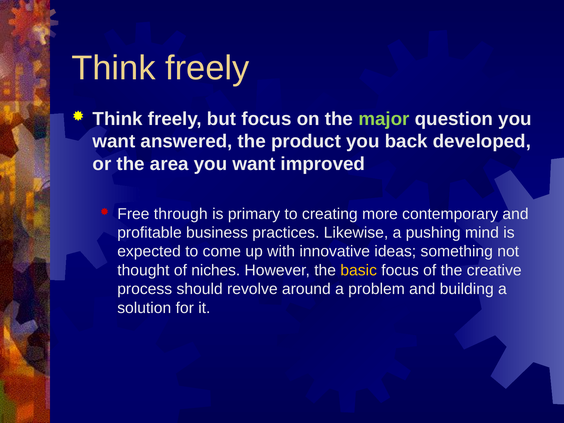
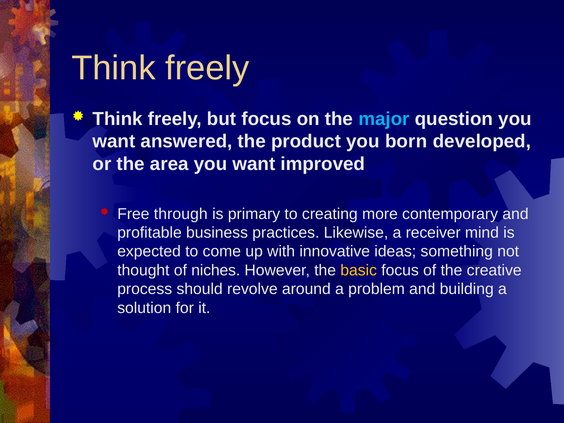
major colour: light green -> light blue
back: back -> born
pushing: pushing -> receiver
